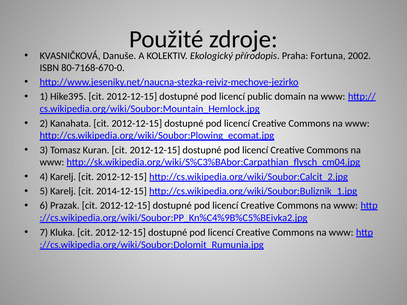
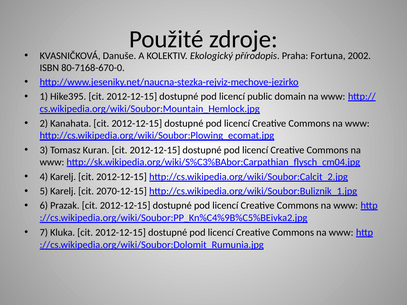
2014-12-15: 2014-12-15 -> 2070-12-15
